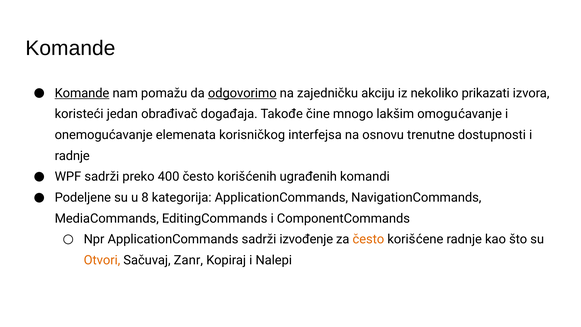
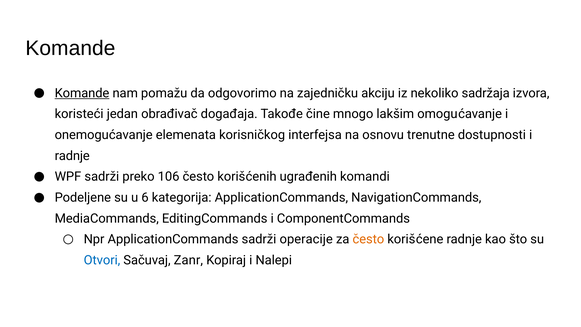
odgovorimo underline: present -> none
prikazati: prikazati -> sadržaja
400: 400 -> 106
8: 8 -> 6
izvođenje: izvođenje -> operacije
Otvori colour: orange -> blue
